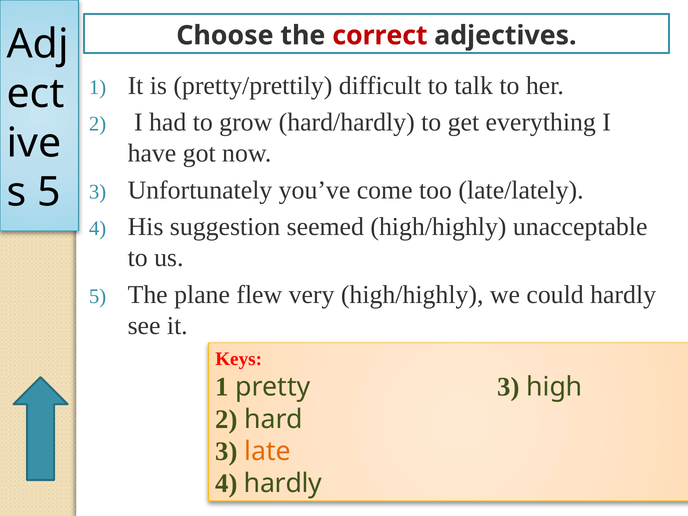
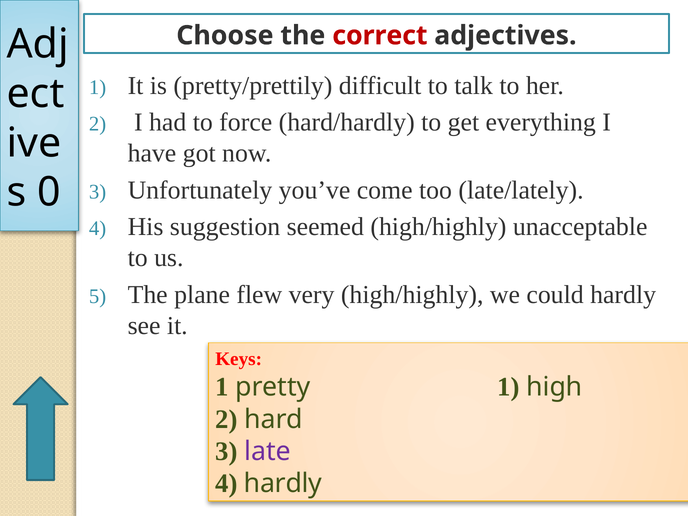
grow: grow -> force
5 at (49, 192): 5 -> 0
pretty 3: 3 -> 1
late colour: orange -> purple
